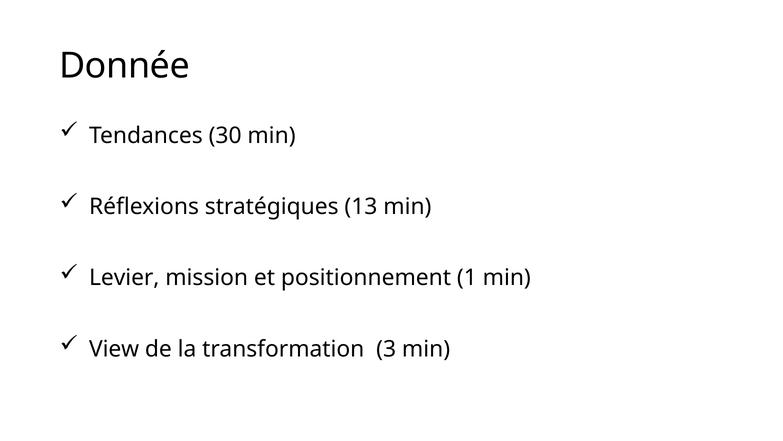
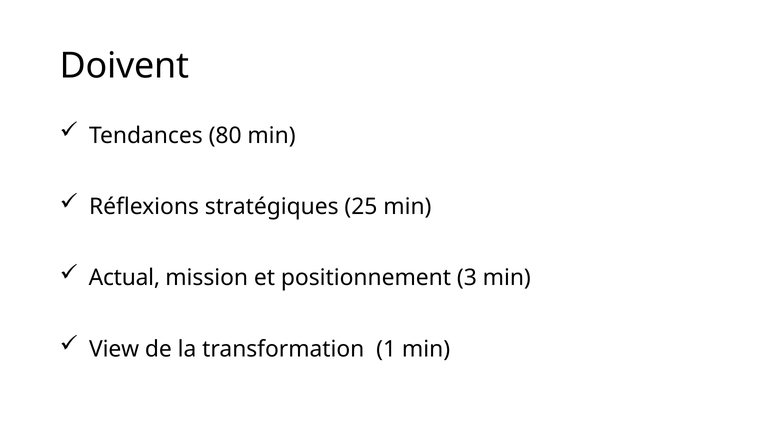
Donnée: Donnée -> Doivent
30: 30 -> 80
13: 13 -> 25
Levier: Levier -> Actual
1: 1 -> 3
3: 3 -> 1
